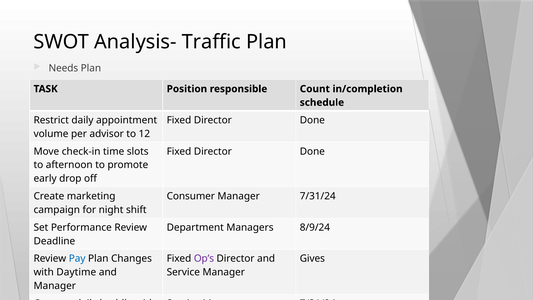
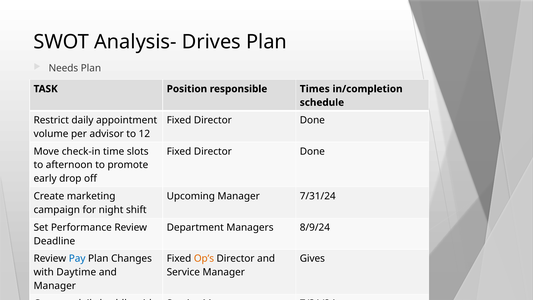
Traffic: Traffic -> Drives
Count: Count -> Times
Consumer: Consumer -> Upcoming
Op’s colour: purple -> orange
